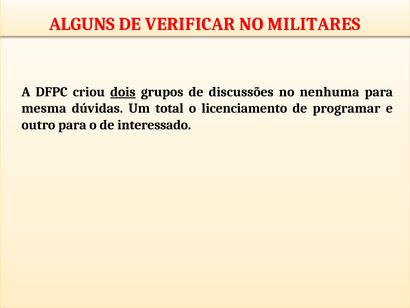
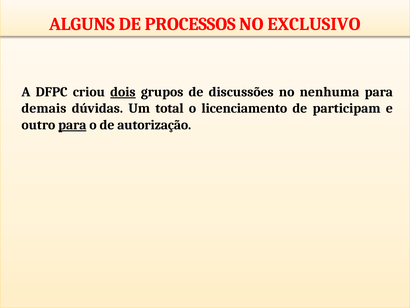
VERIFICAR: VERIFICAR -> PROCESSOS
MILITARES: MILITARES -> EXCLUSIVO
mesma: mesma -> demais
programar: programar -> participam
para at (72, 125) underline: none -> present
interessado: interessado -> autorização
